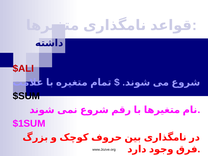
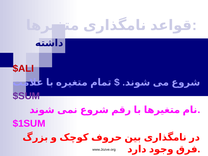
$SUM colour: black -> purple
